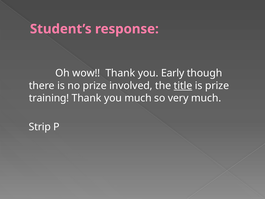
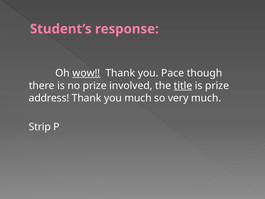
wow underline: none -> present
Early: Early -> Pace
training: training -> address
